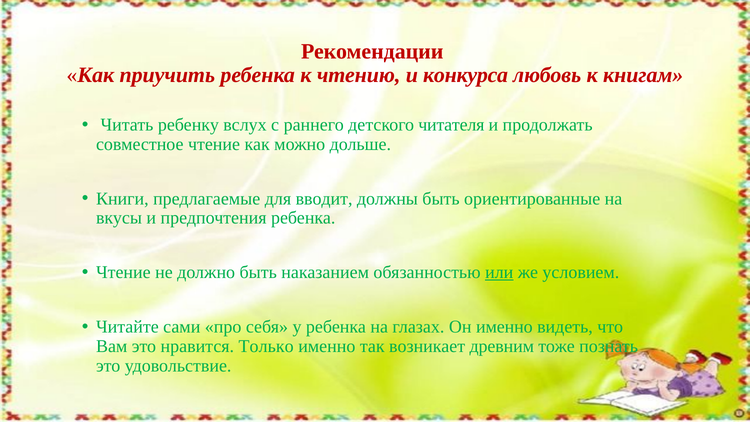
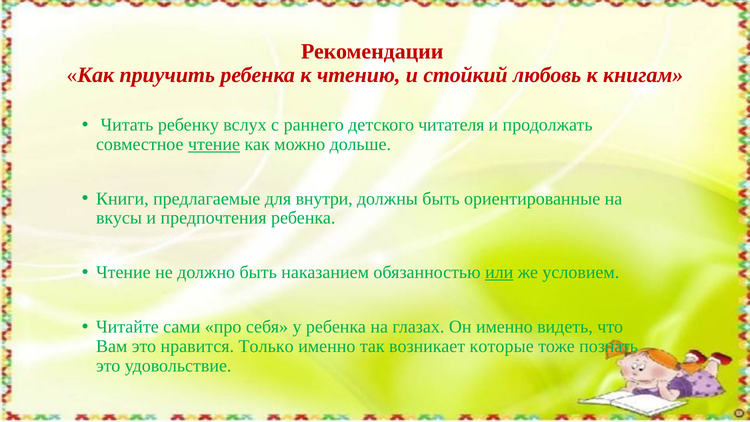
конкурса: конкурса -> стойкий
чтение at (214, 144) underline: none -> present
вводит: вводит -> внутри
древним: древним -> которые
